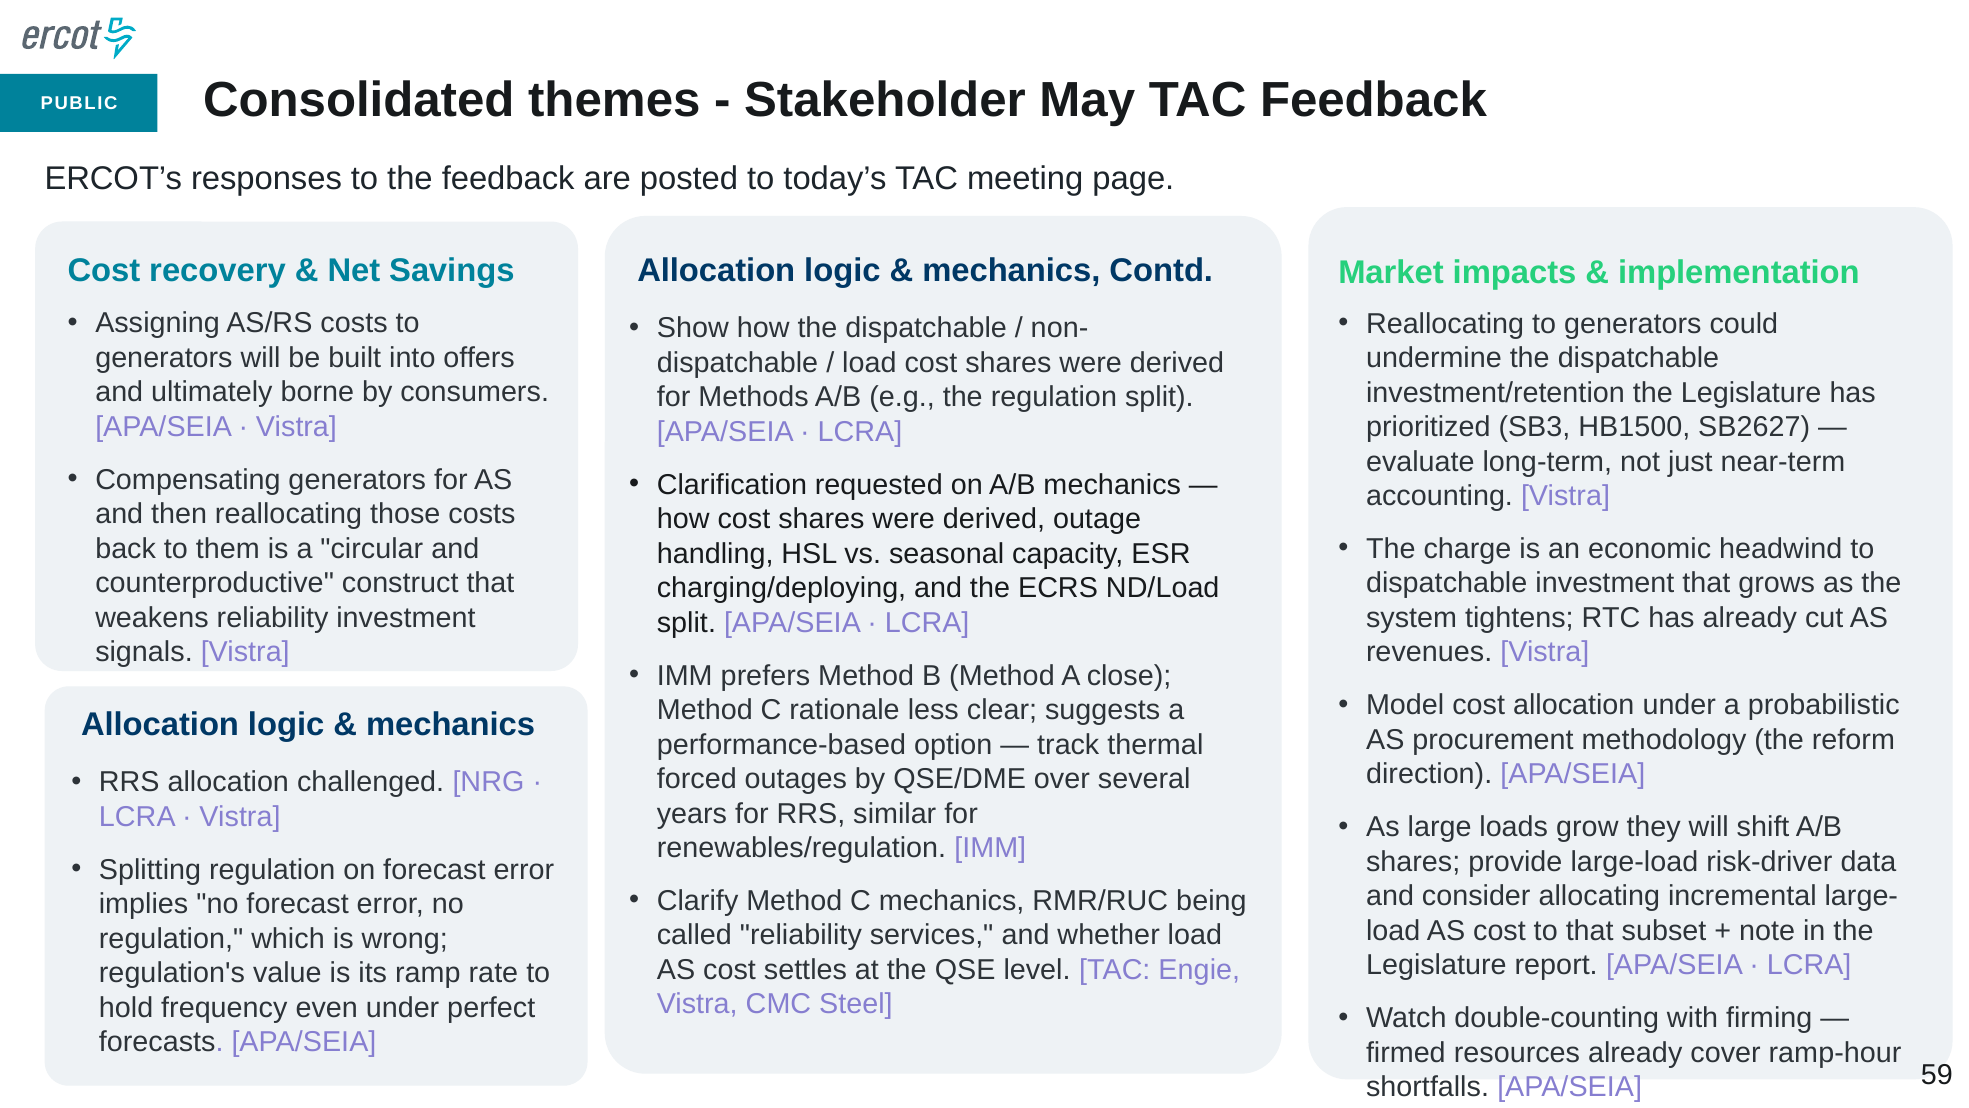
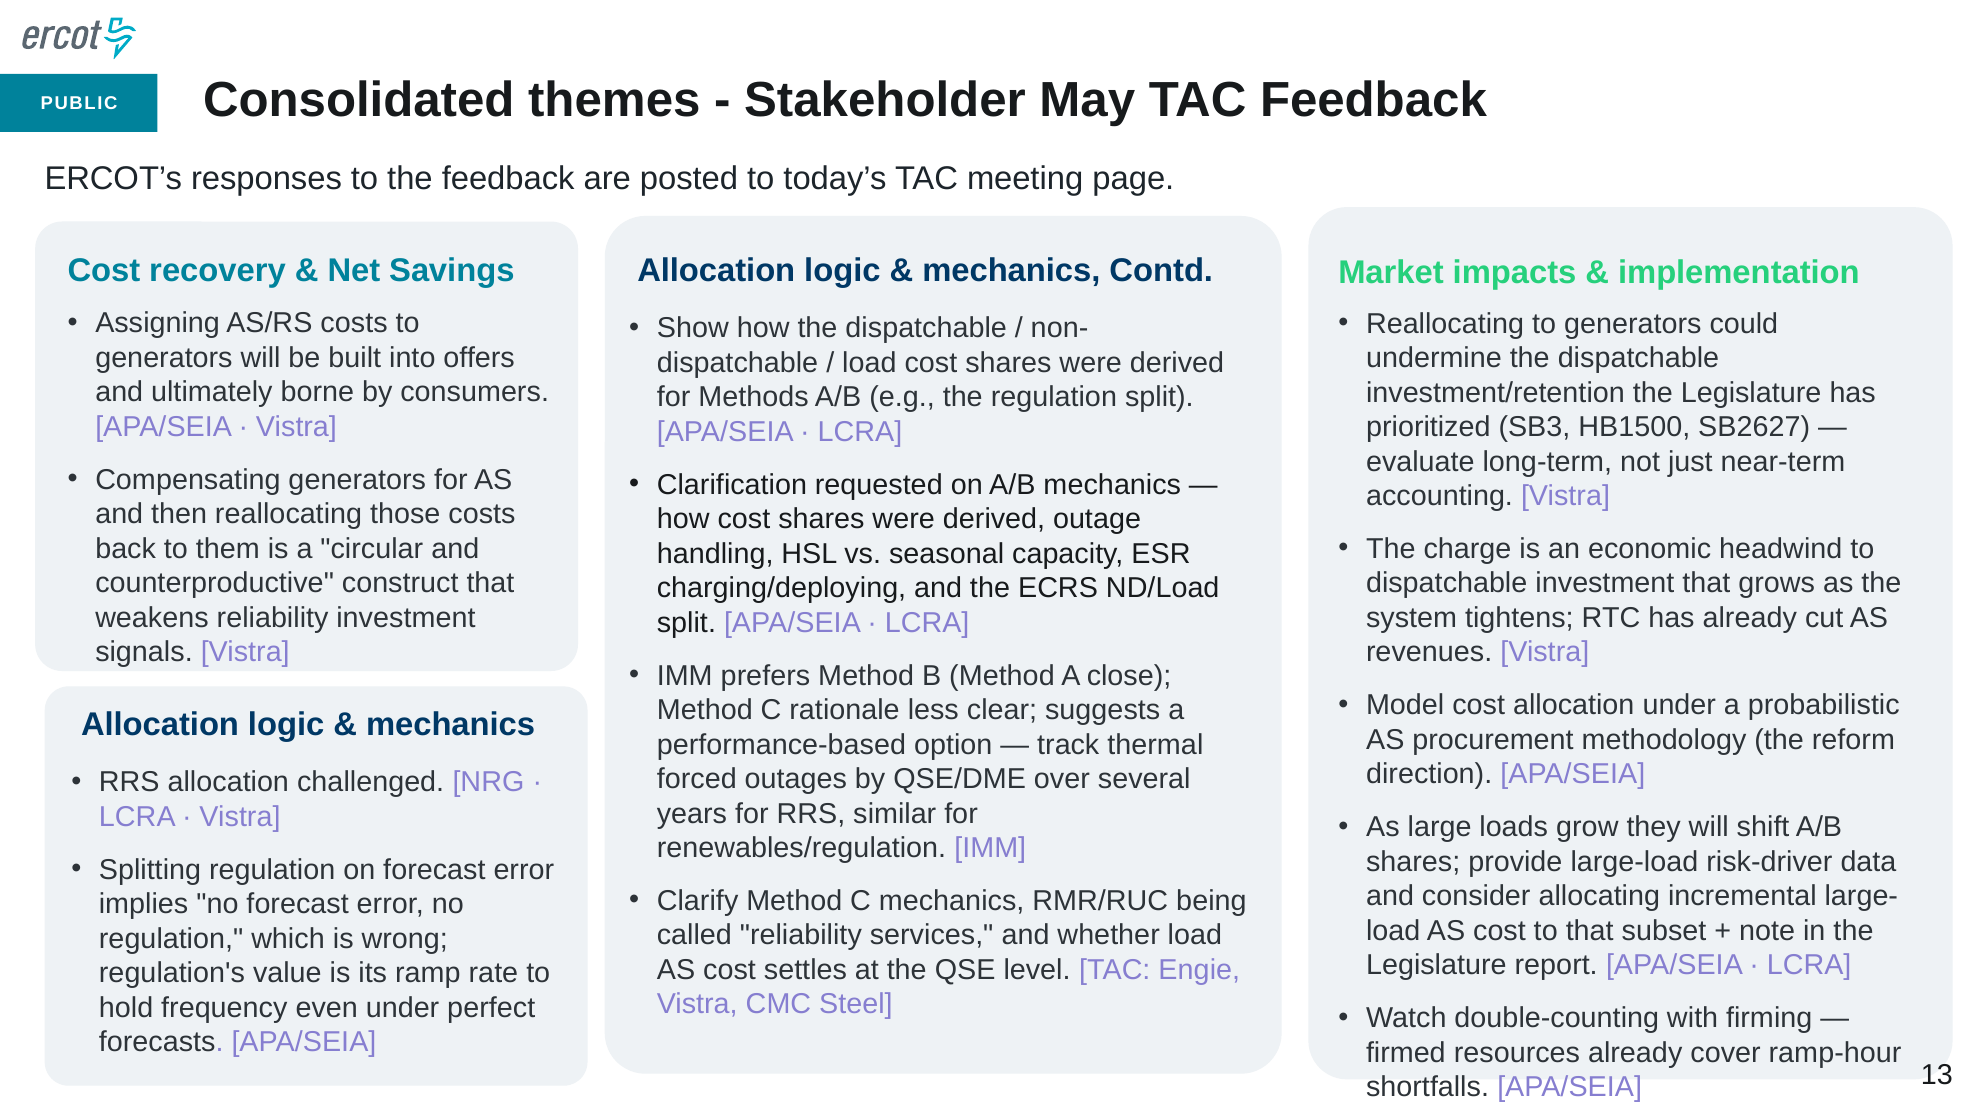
59: 59 -> 13
